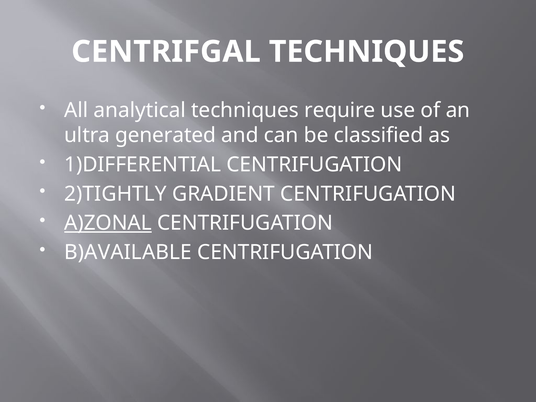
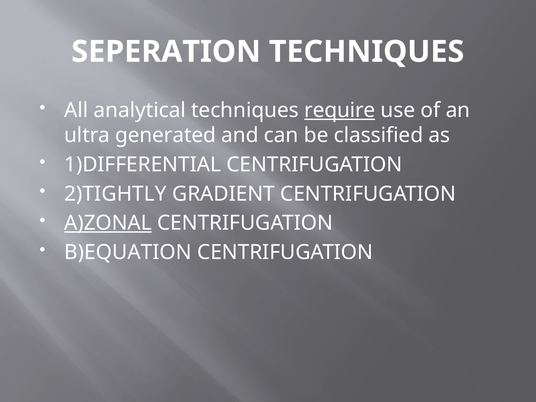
CENTRIFGAL: CENTRIFGAL -> SEPERATION
require underline: none -> present
B)AVAILABLE: B)AVAILABLE -> B)EQUATION
